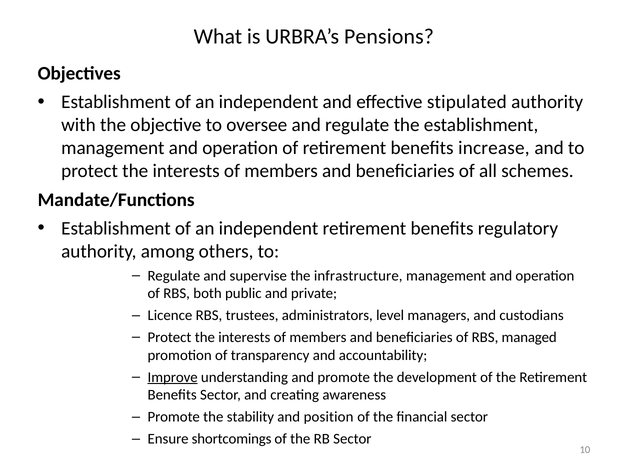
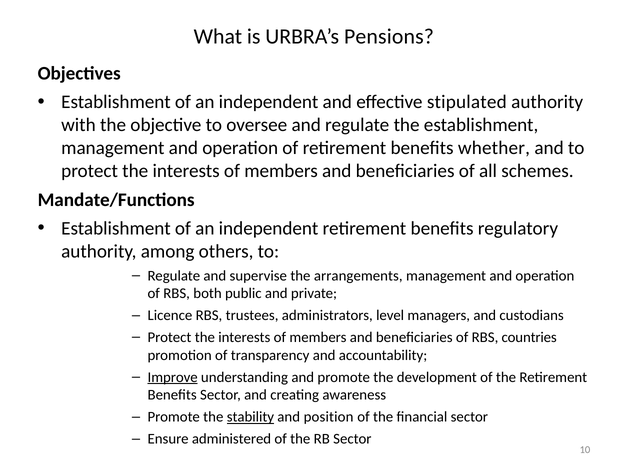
increase: increase -> whether
infrastructure: infrastructure -> arrangements
managed: managed -> countries
stability underline: none -> present
shortcomings: shortcomings -> administered
